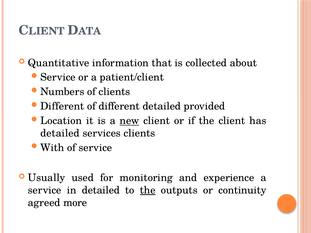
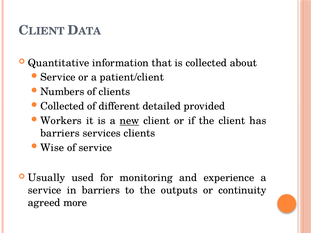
Different at (62, 106): Different -> Collected
Location: Location -> Workers
detailed at (60, 133): detailed -> barriers
With: With -> Wise
in detailed: detailed -> barriers
the at (148, 190) underline: present -> none
